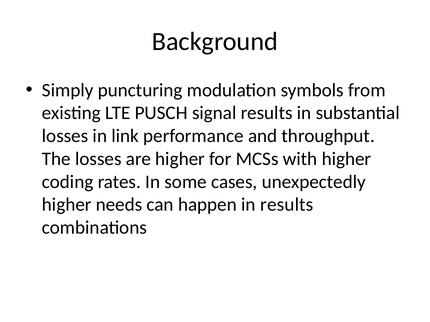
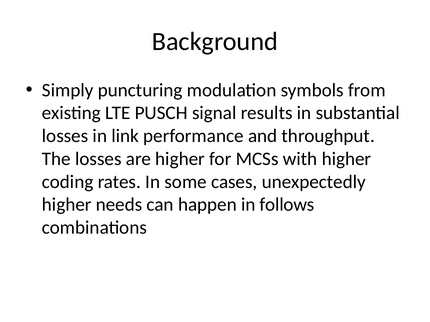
in results: results -> follows
